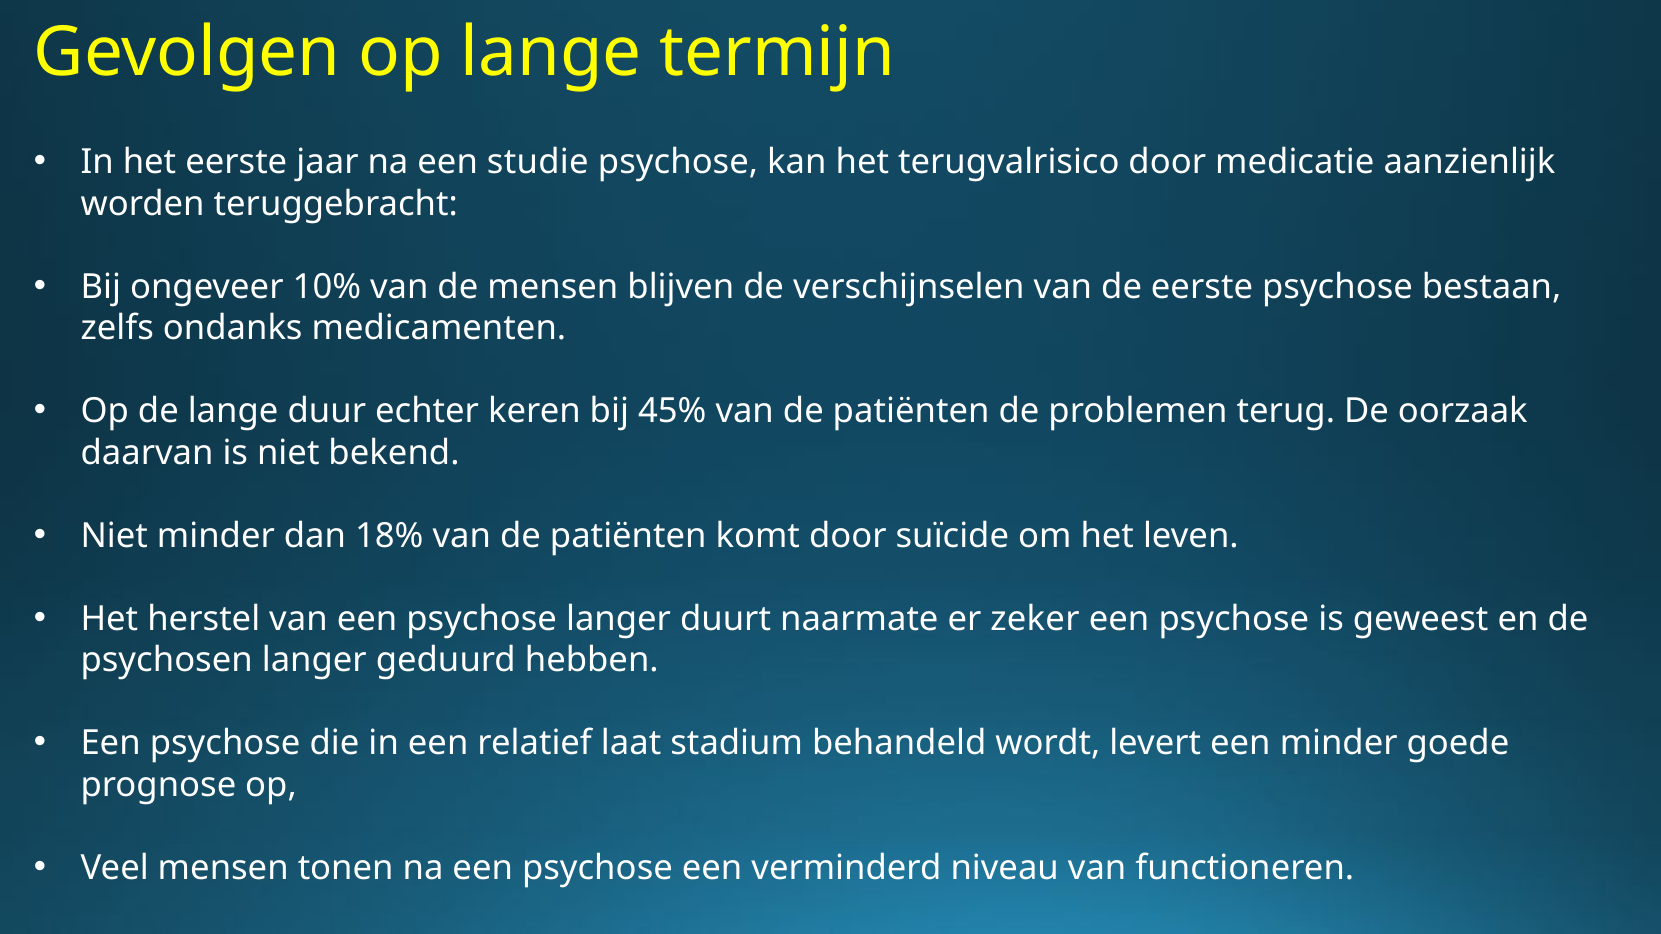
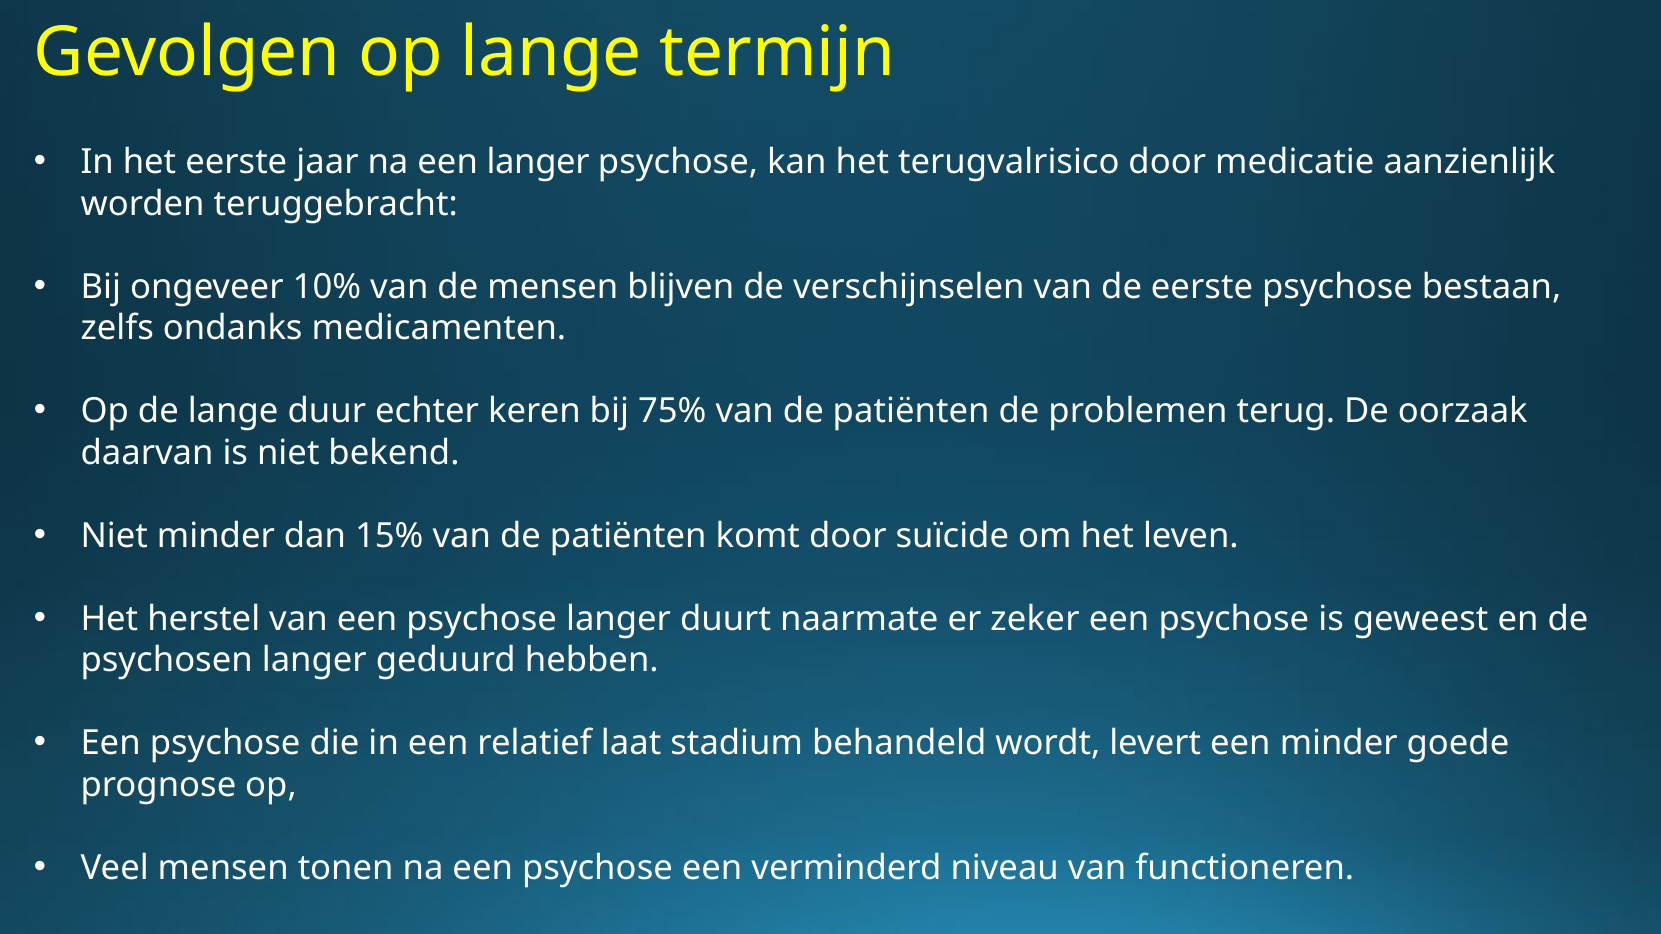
een studie: studie -> langer
45%: 45% -> 75%
18%: 18% -> 15%
